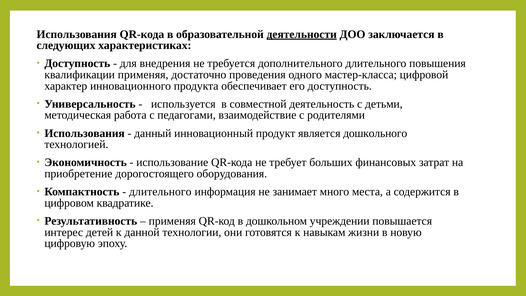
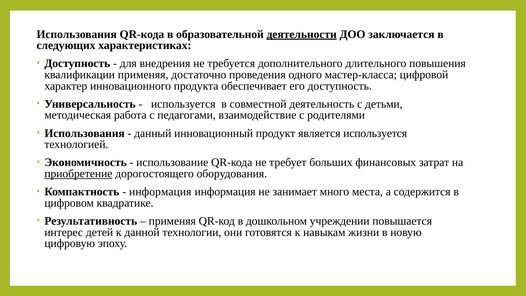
является дошкольного: дошкольного -> используется
приобретение underline: none -> present
длительного at (160, 192): длительного -> информация
